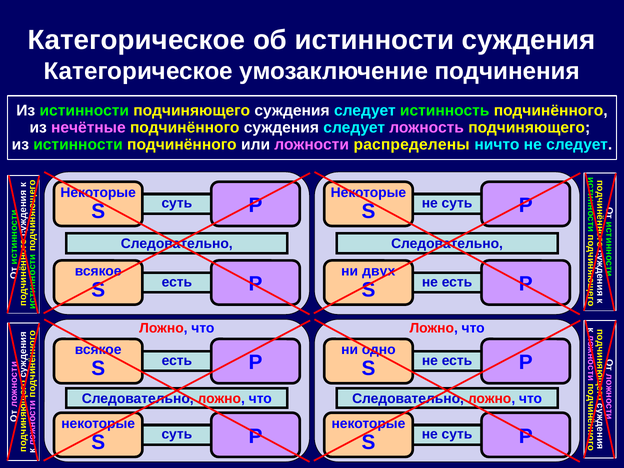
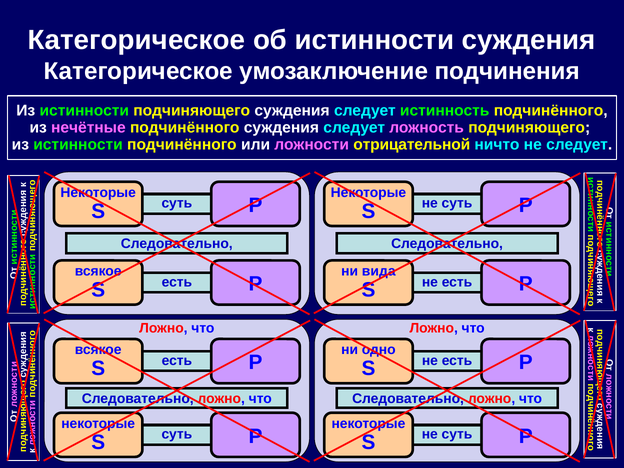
распределены: распределены -> отрицательной
двух: двух -> вида
